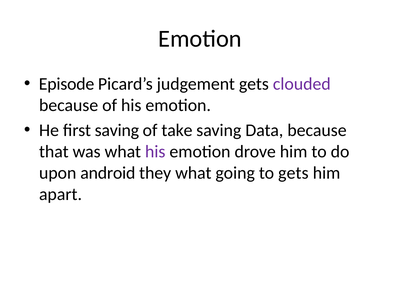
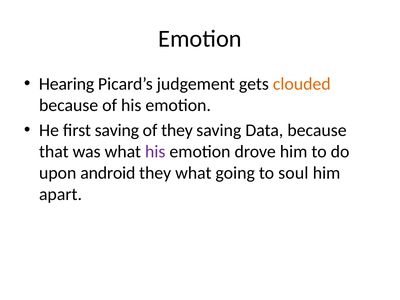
Episode: Episode -> Hearing
clouded colour: purple -> orange
of take: take -> they
to gets: gets -> soul
